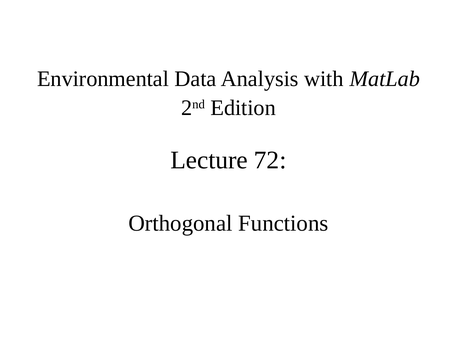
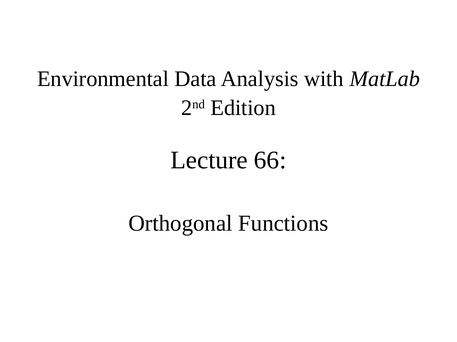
72: 72 -> 66
